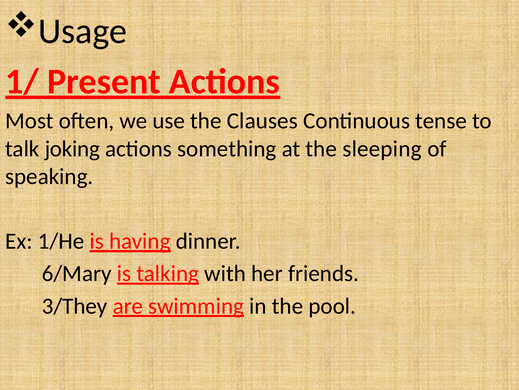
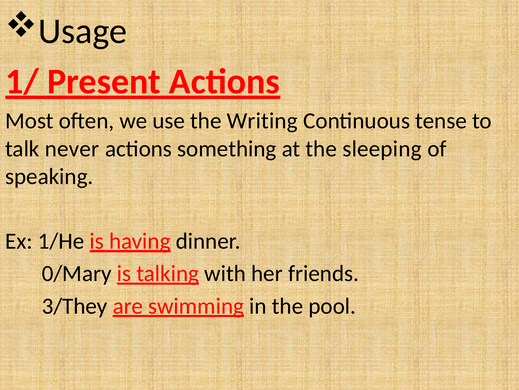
Clauses: Clauses -> Writing
joking: joking -> never
6/Mary: 6/Mary -> 0/Mary
